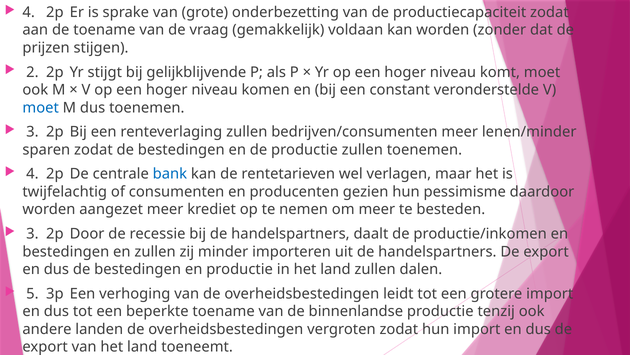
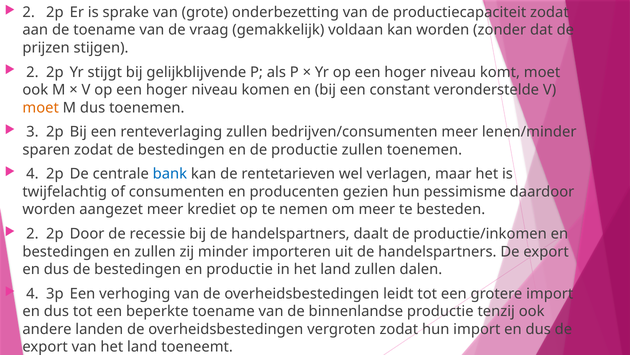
4 at (29, 12): 4 -> 2
moet at (41, 107) colour: blue -> orange
3 at (32, 234): 3 -> 2
5 at (32, 293): 5 -> 4
